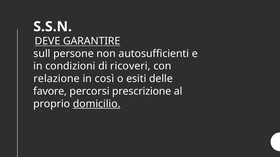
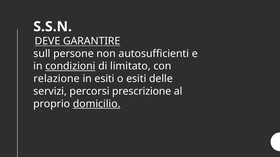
condizioni underline: none -> present
ricoveri: ricoveri -> limitato
in così: così -> esiti
favore: favore -> servizi
